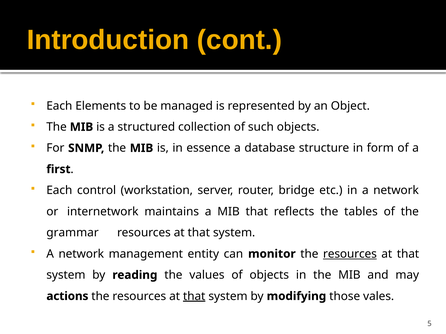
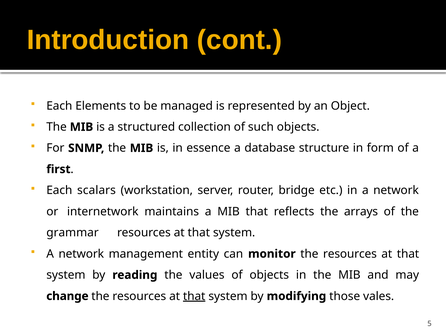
control: control -> scalars
tables: tables -> arrays
resources at (350, 254) underline: present -> none
actions: actions -> change
